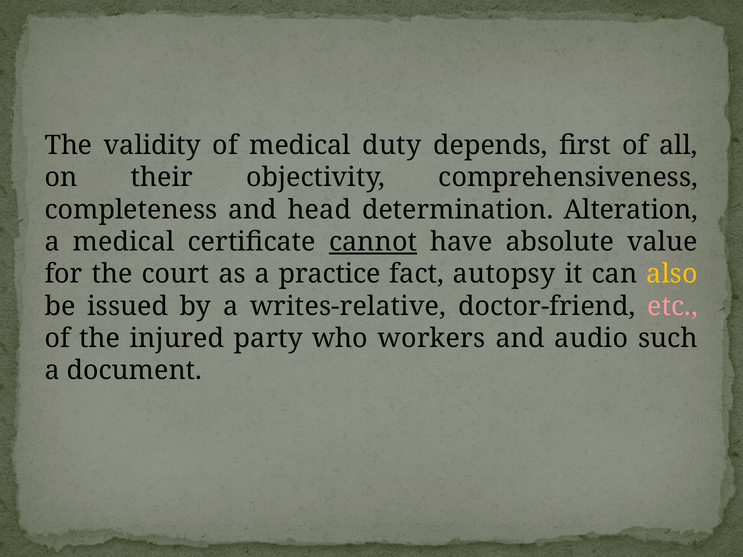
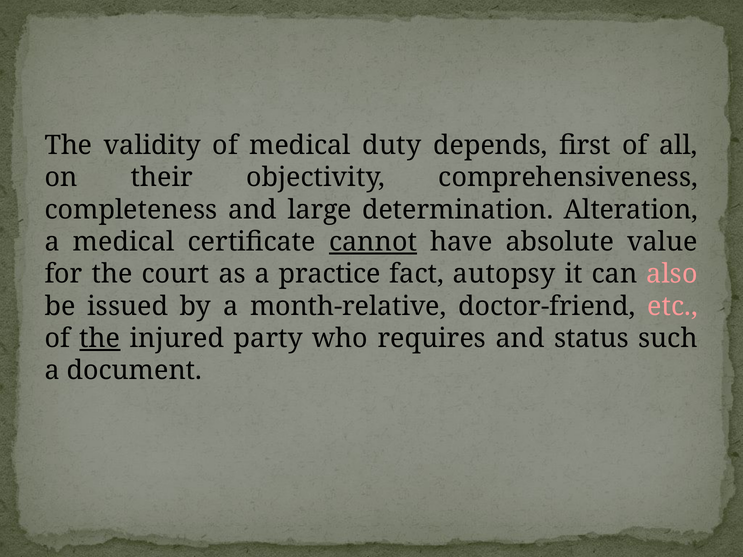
head: head -> large
also colour: yellow -> pink
writes-relative: writes-relative -> month-relative
the at (100, 339) underline: none -> present
workers: workers -> requires
audio: audio -> status
